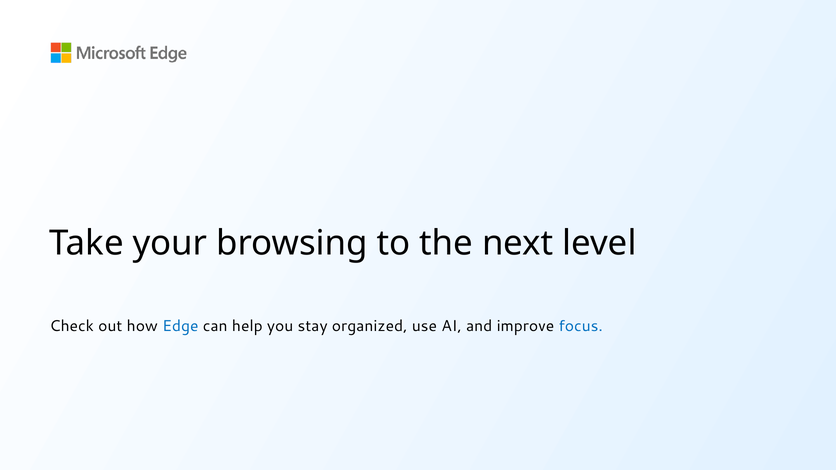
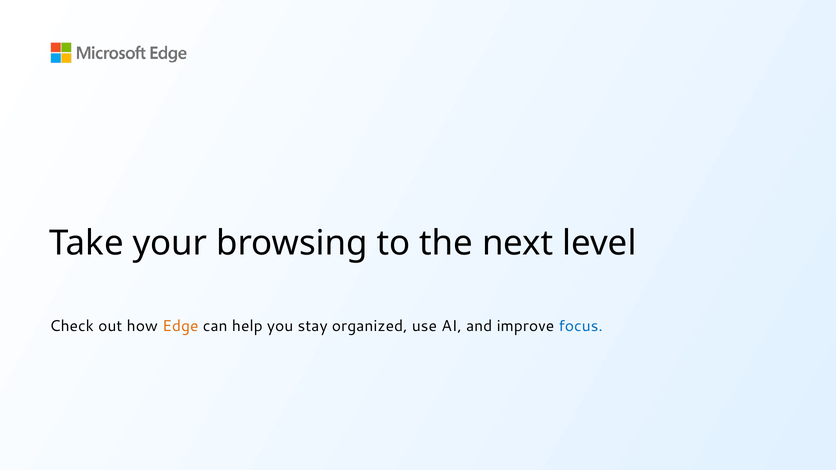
Edge colour: blue -> orange
